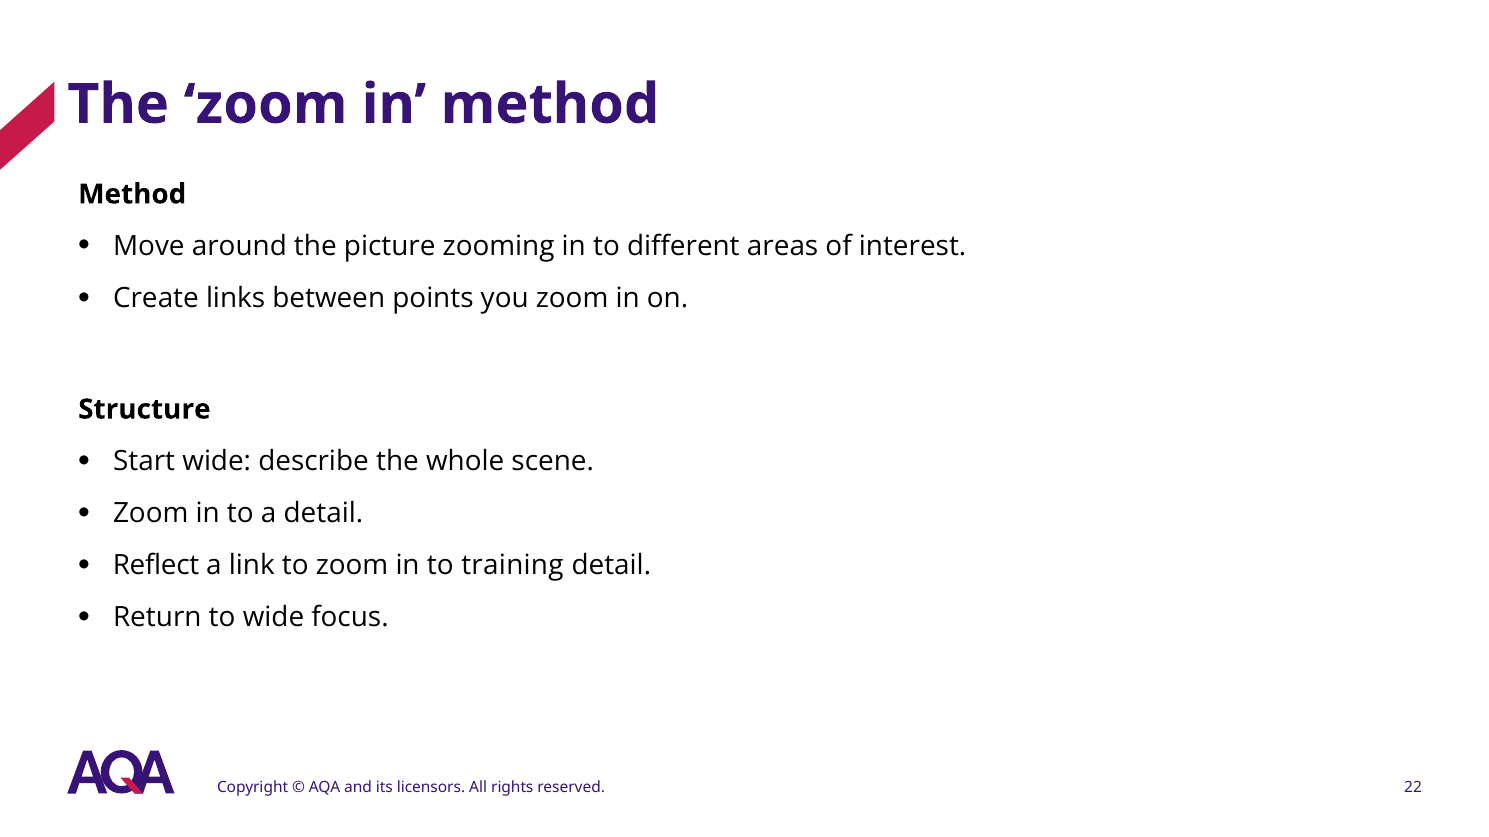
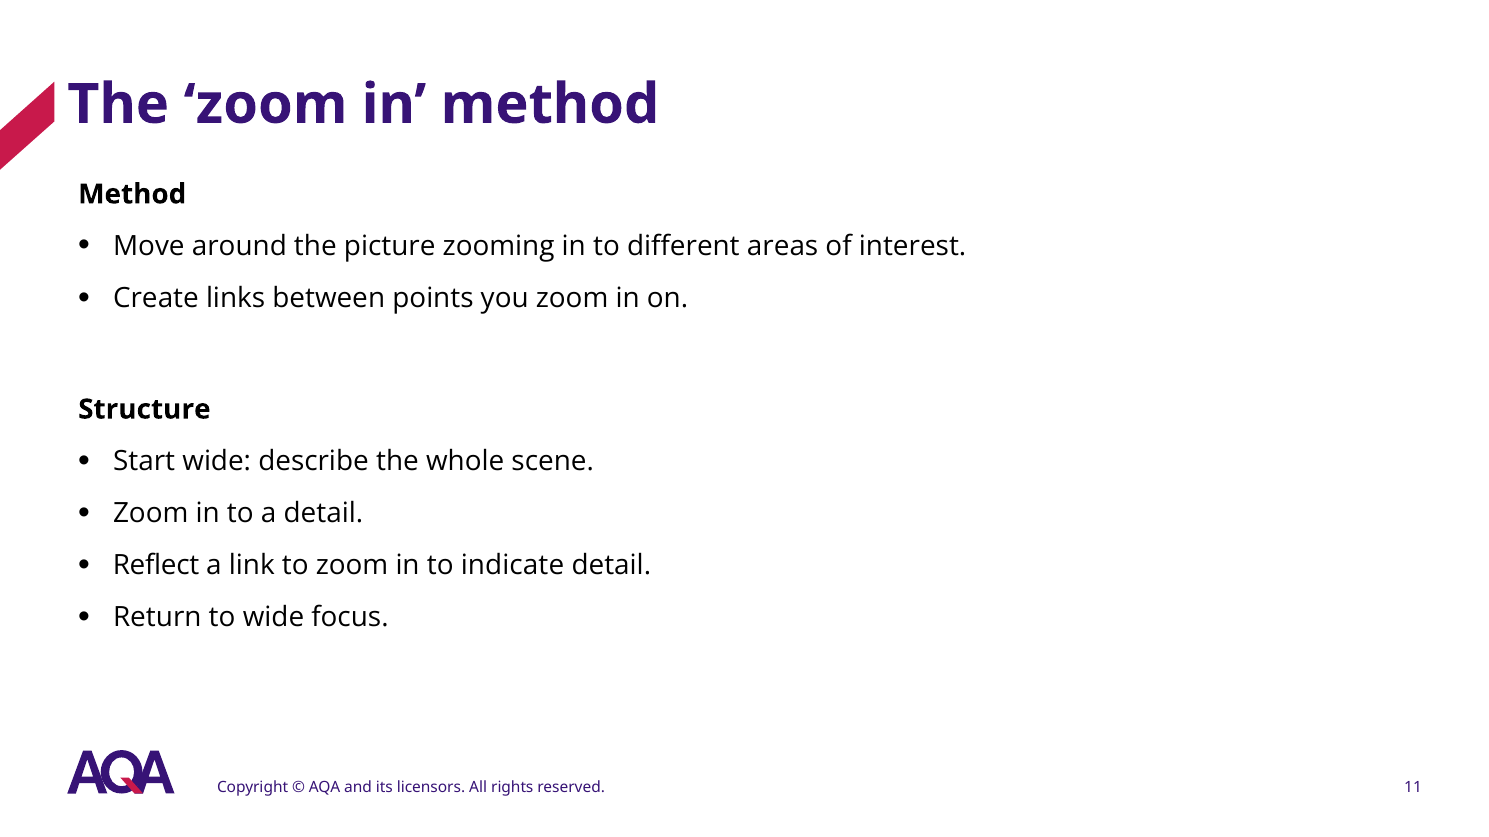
training: training -> indicate
22: 22 -> 11
